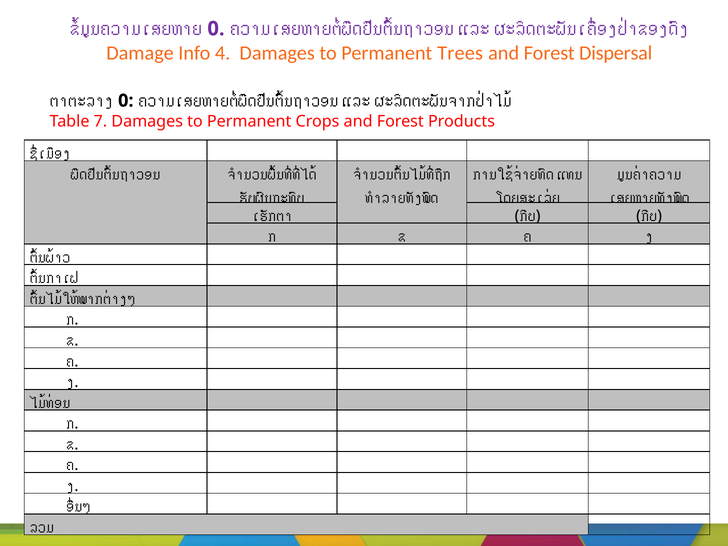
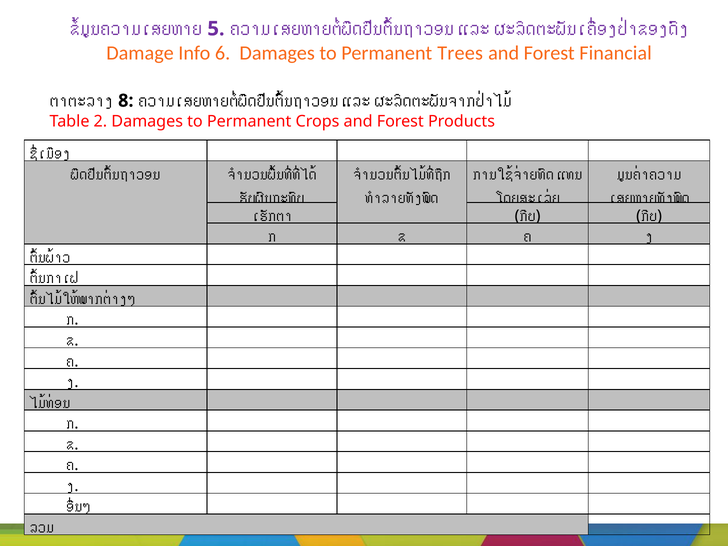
0 at (216, 29): 0 -> 5
4: 4 -> 6
Dispersal: Dispersal -> Financial
0 at (126, 101): 0 -> 8
7: 7 -> 2
